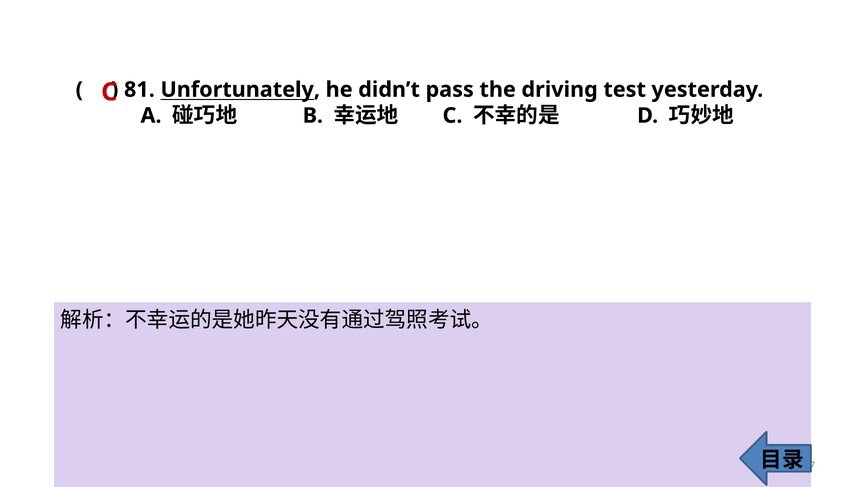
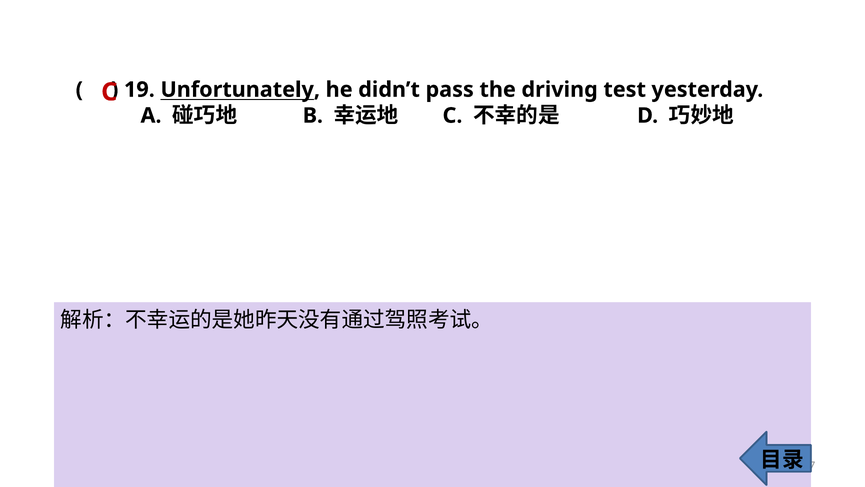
81: 81 -> 19
